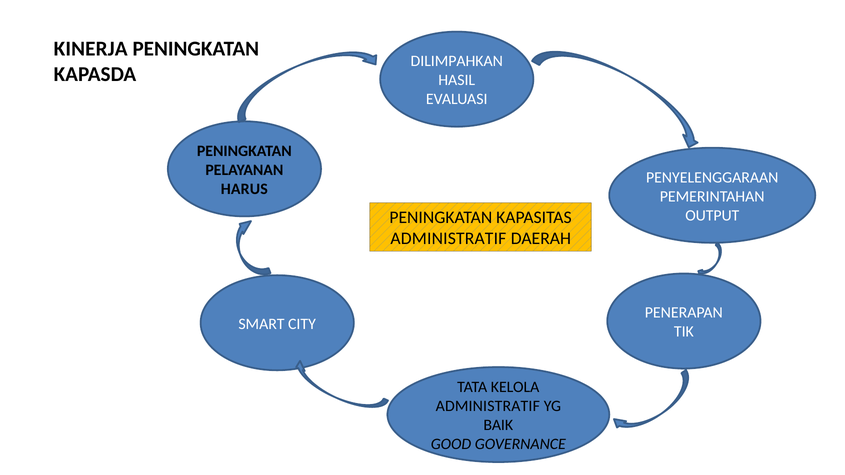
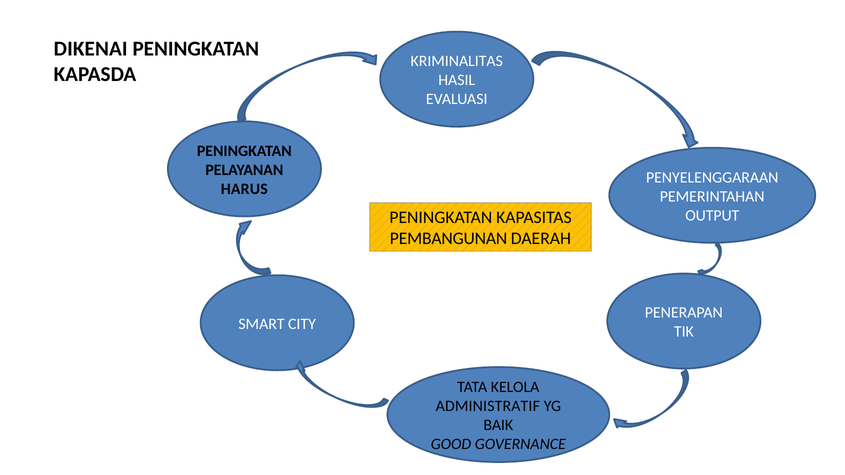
KINERJA: KINERJA -> DIKENAI
DILIMPAHKAN: DILIMPAHKAN -> KRIMINALITAS
ADMINISTRATIF at (448, 239): ADMINISTRATIF -> PEMBANGUNAN
